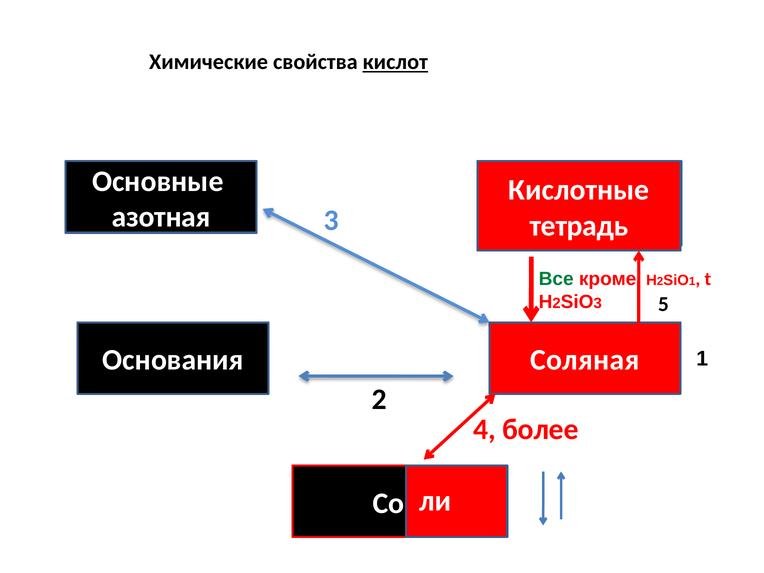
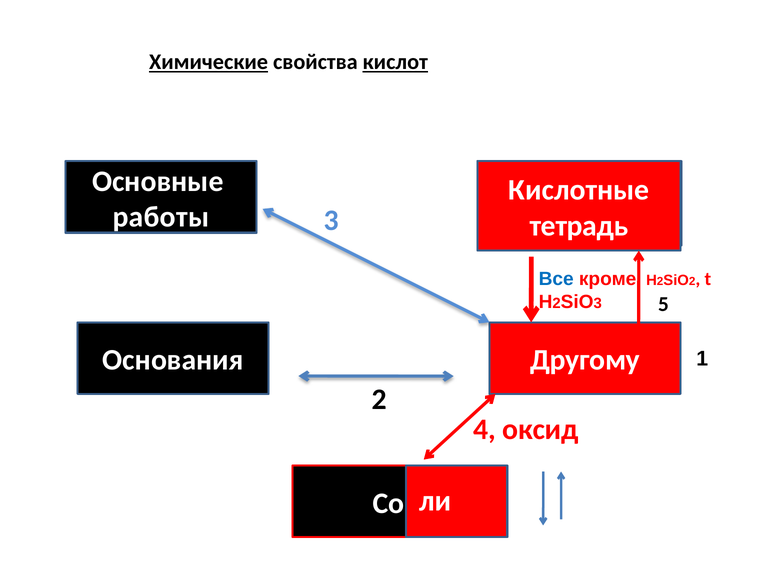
Химические underline: none -> present
азотная: азотная -> работы
Все colour: green -> blue
1 at (692, 282): 1 -> 2
Соляная: Соляная -> Другому
более: более -> оксид
